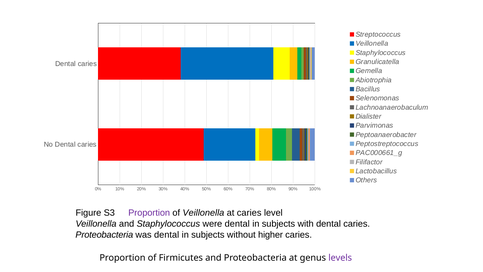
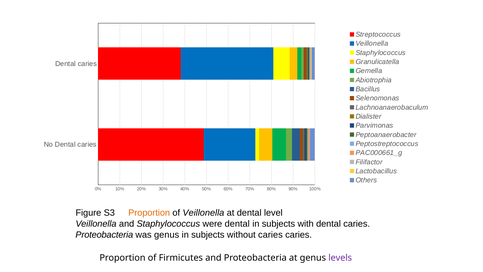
Proportion at (149, 213) colour: purple -> orange
at caries: caries -> dental
was dental: dental -> genus
without higher: higher -> caries
